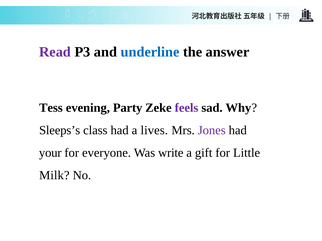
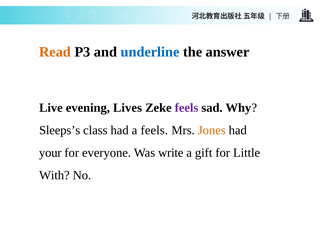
Read colour: purple -> orange
Tess: Tess -> Live
Party: Party -> Lives
a lives: lives -> feels
Jones colour: purple -> orange
Milk: Milk -> With
